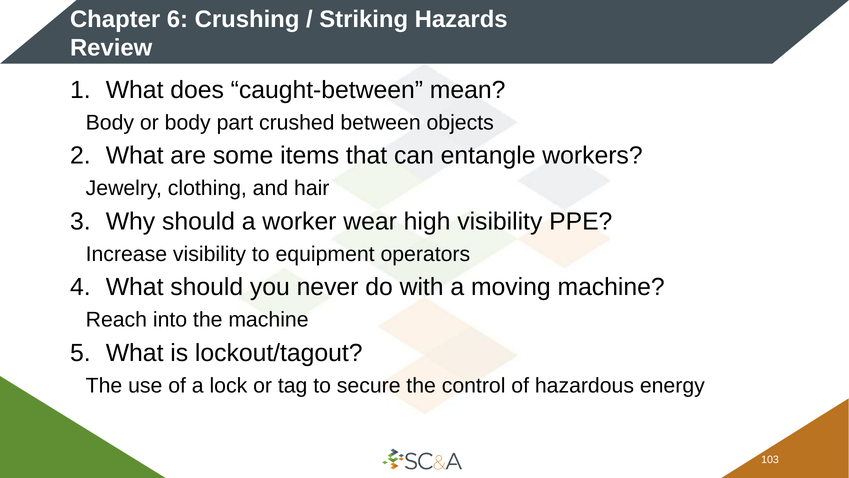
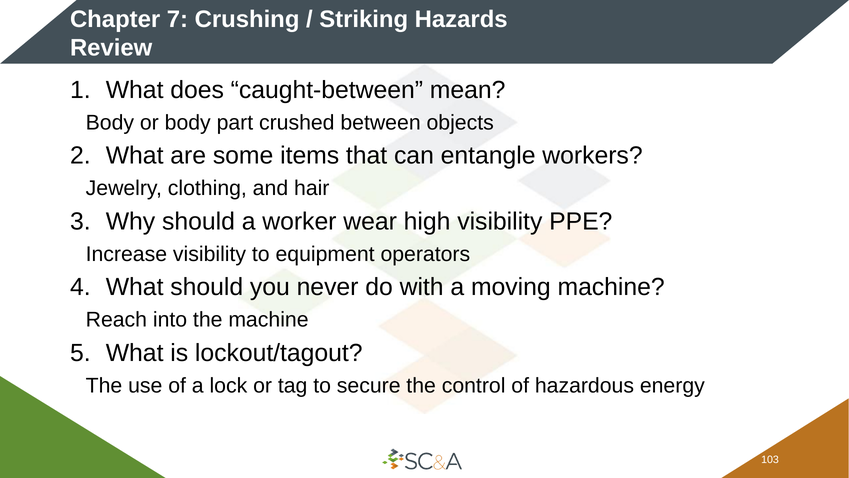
6: 6 -> 7
